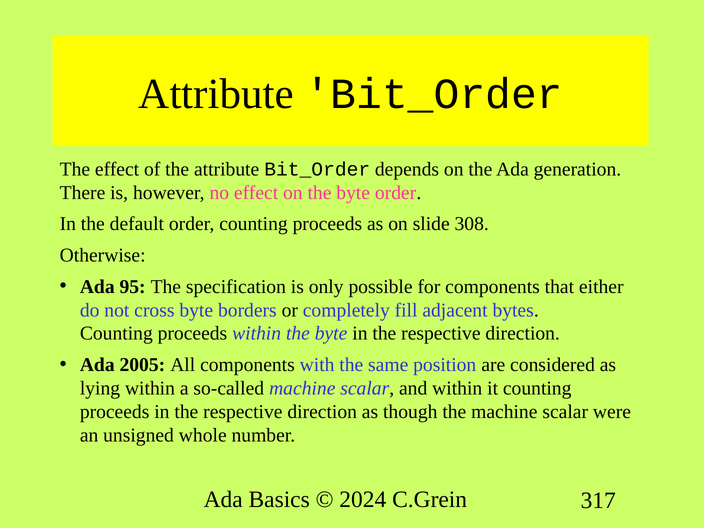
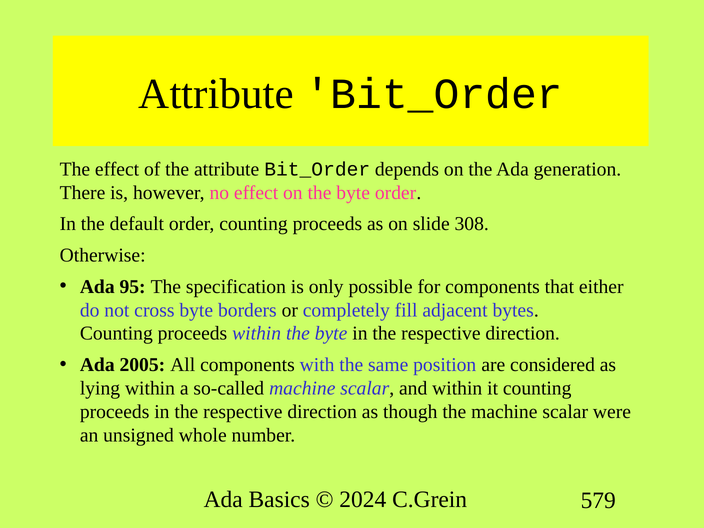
317: 317 -> 579
